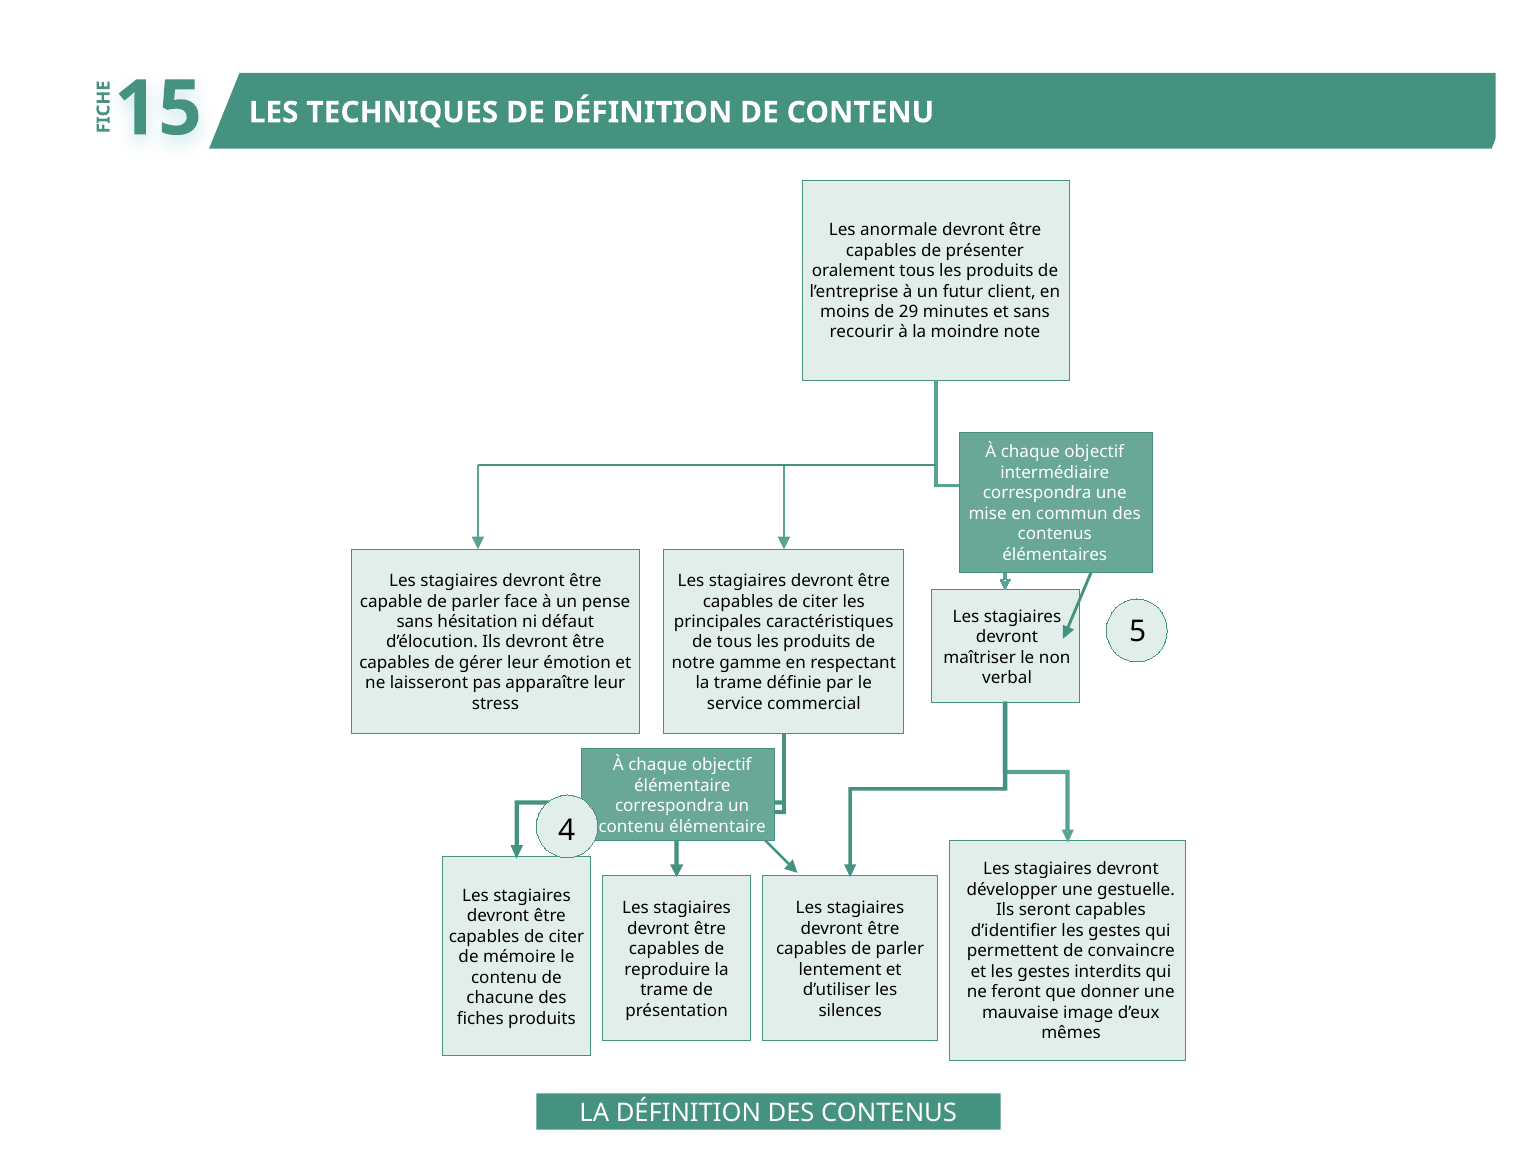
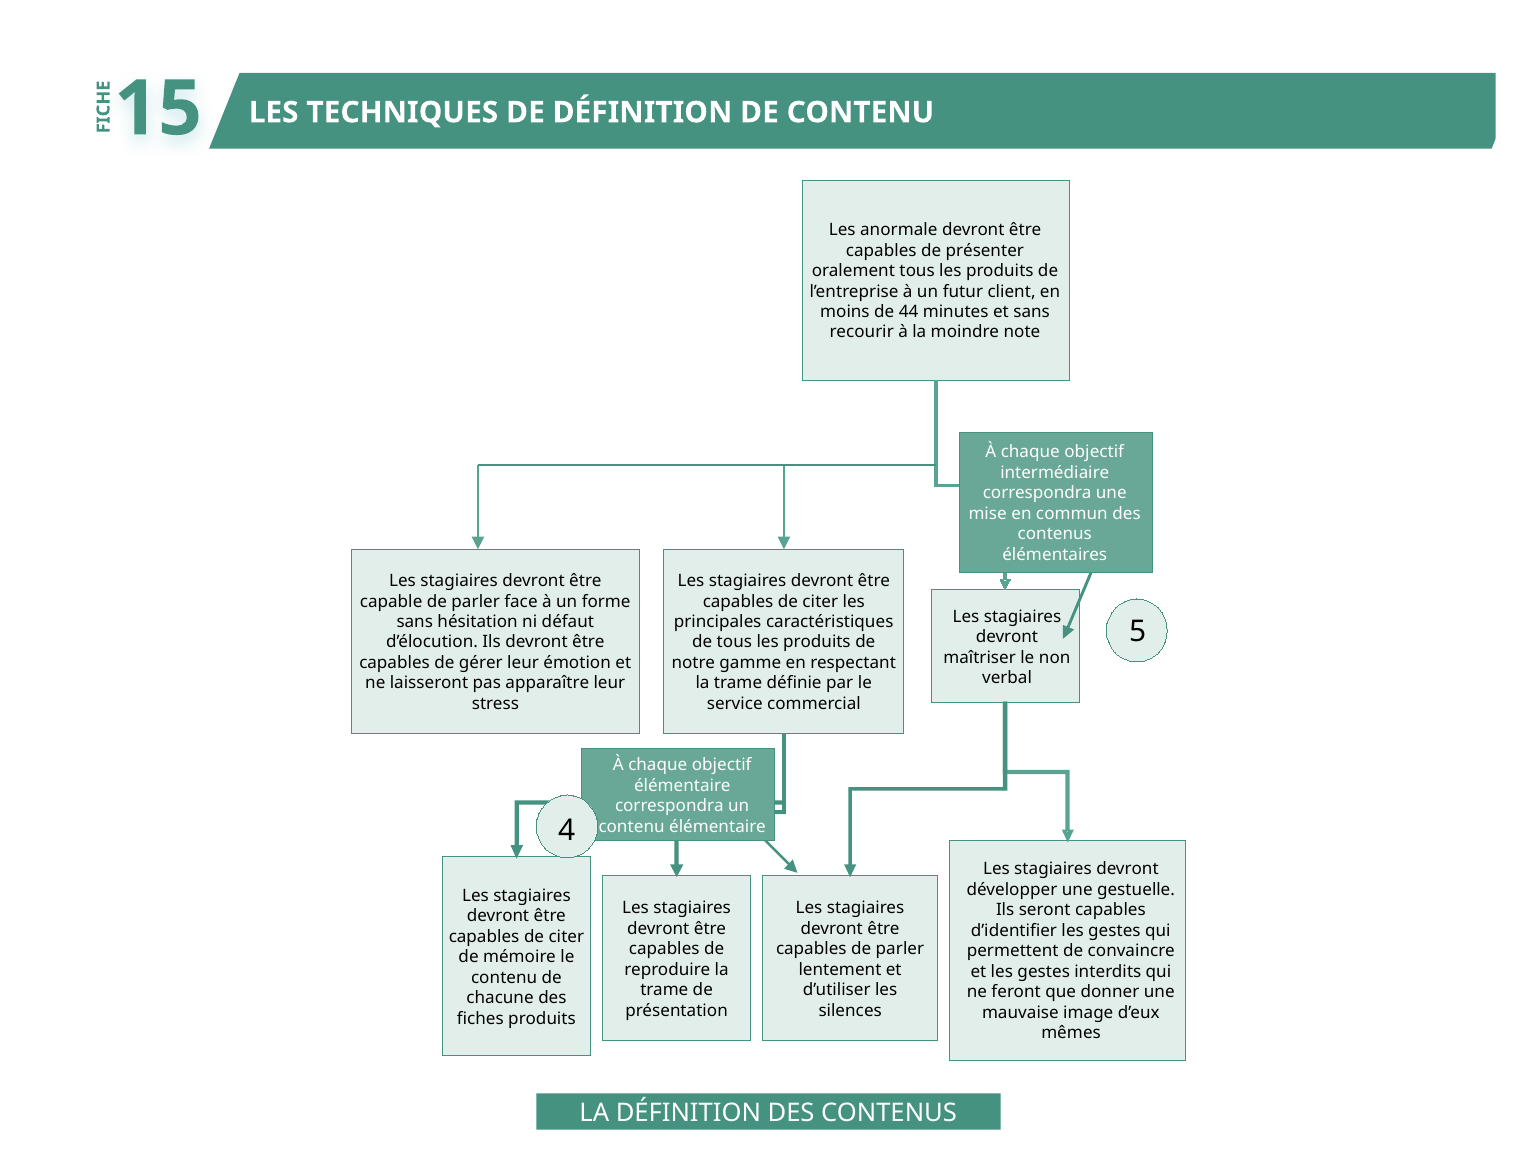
29: 29 -> 44
pense: pense -> forme
